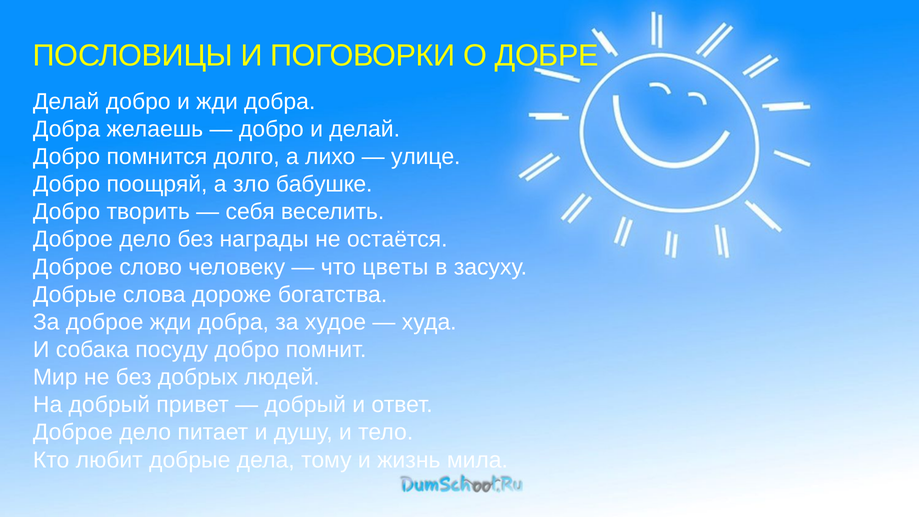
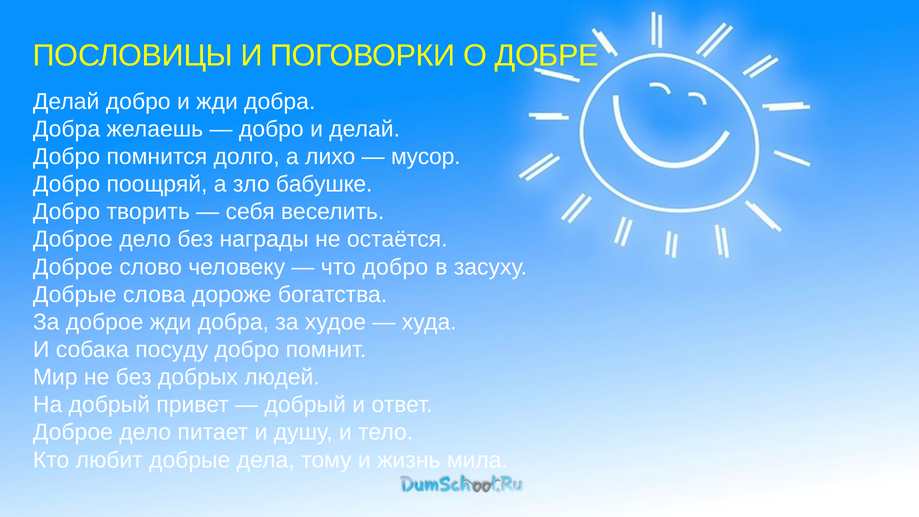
улице: улице -> мусор
что цветы: цветы -> добро
